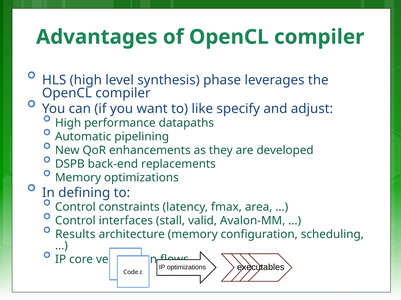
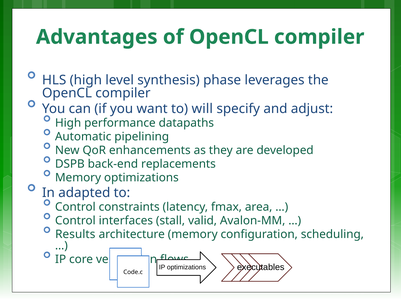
like: like -> will
defining: defining -> adapted
